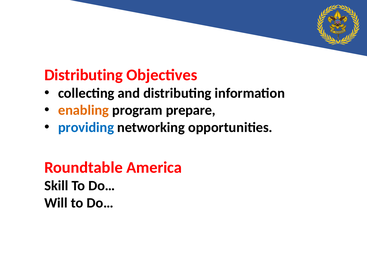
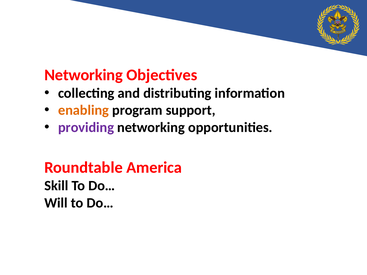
Distributing at (84, 75): Distributing -> Networking
prepare: prepare -> support
providing colour: blue -> purple
